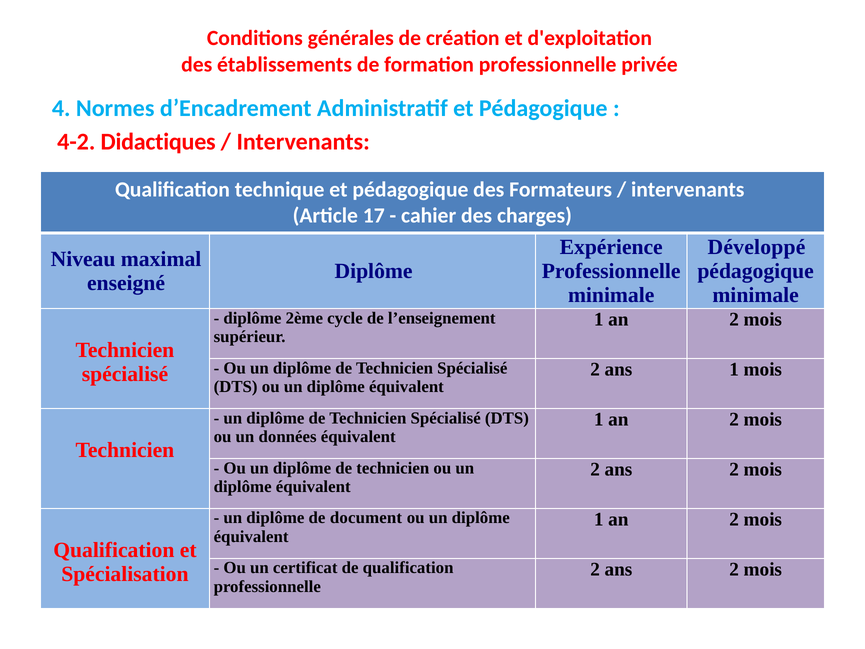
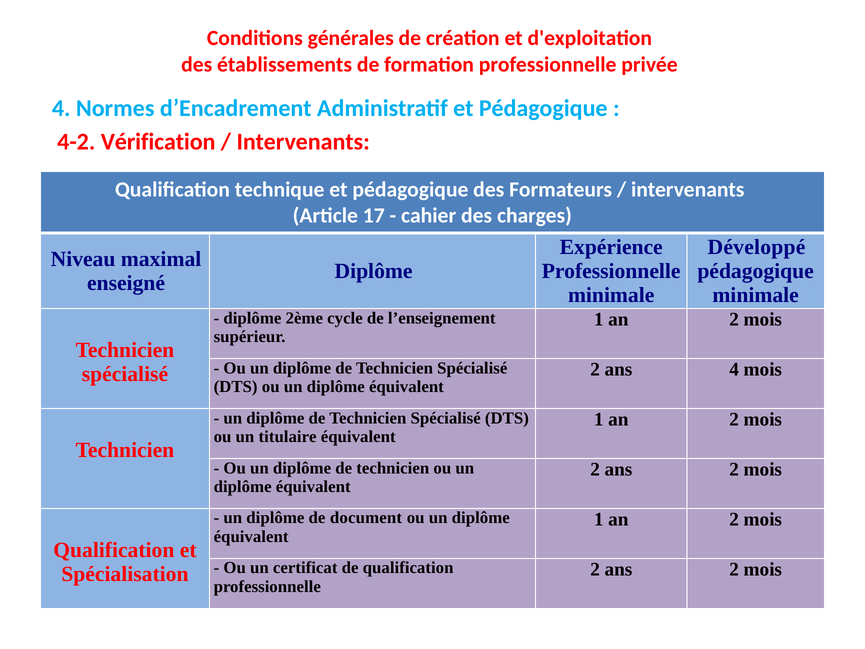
Didactiques: Didactiques -> Vérification
ans 1: 1 -> 4
données: données -> titulaire
